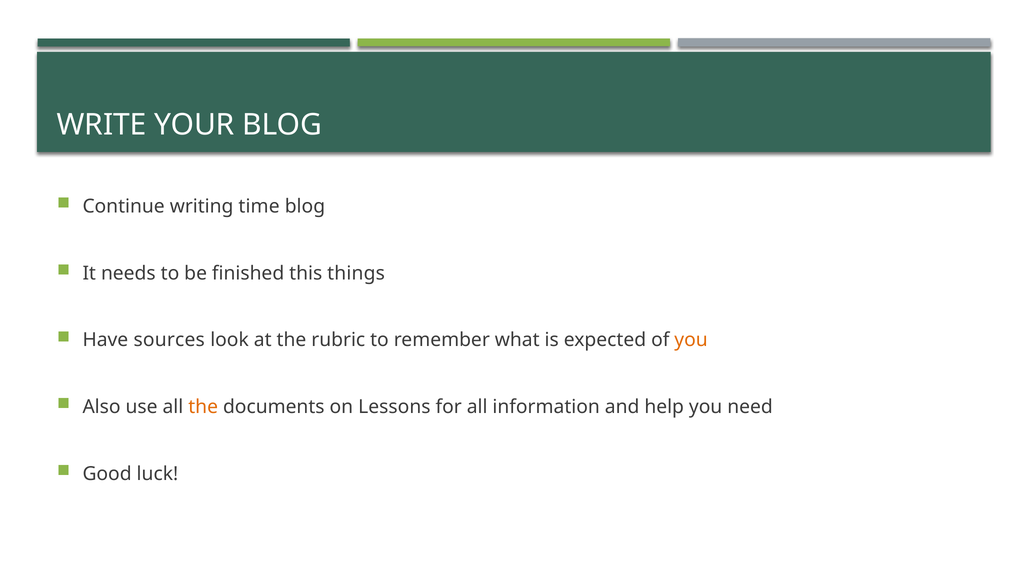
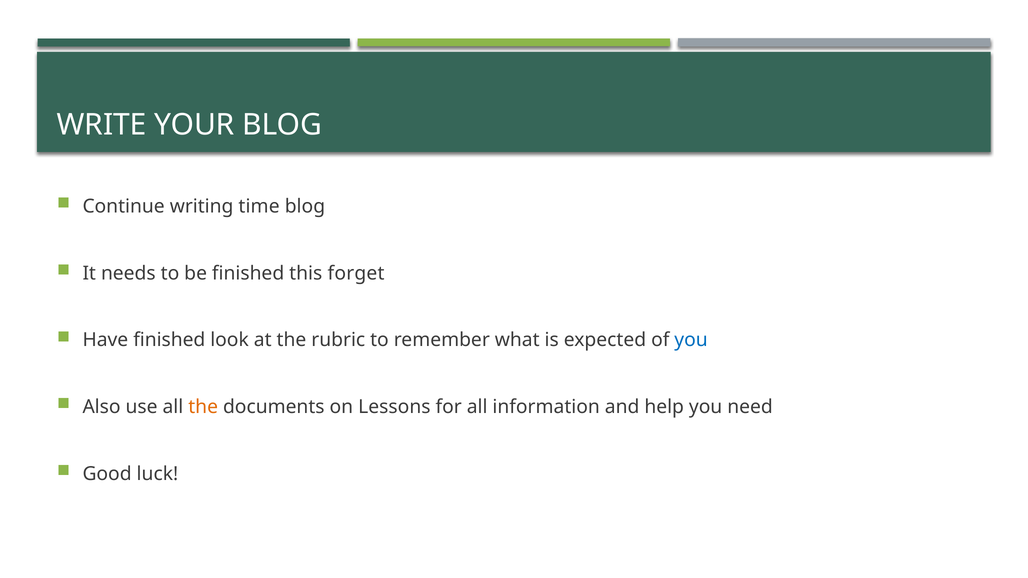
things: things -> forget
Have sources: sources -> finished
you at (691, 340) colour: orange -> blue
